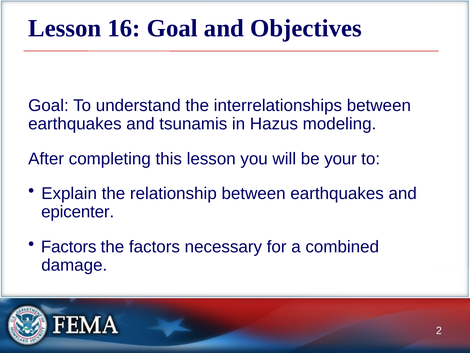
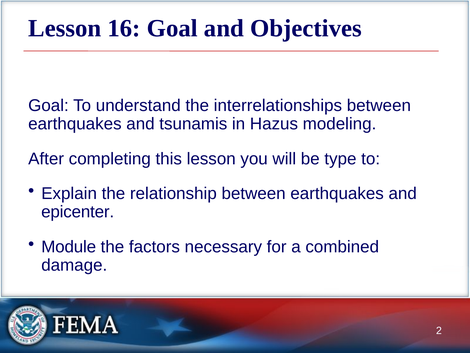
your: your -> type
Factors at (69, 246): Factors -> Module
